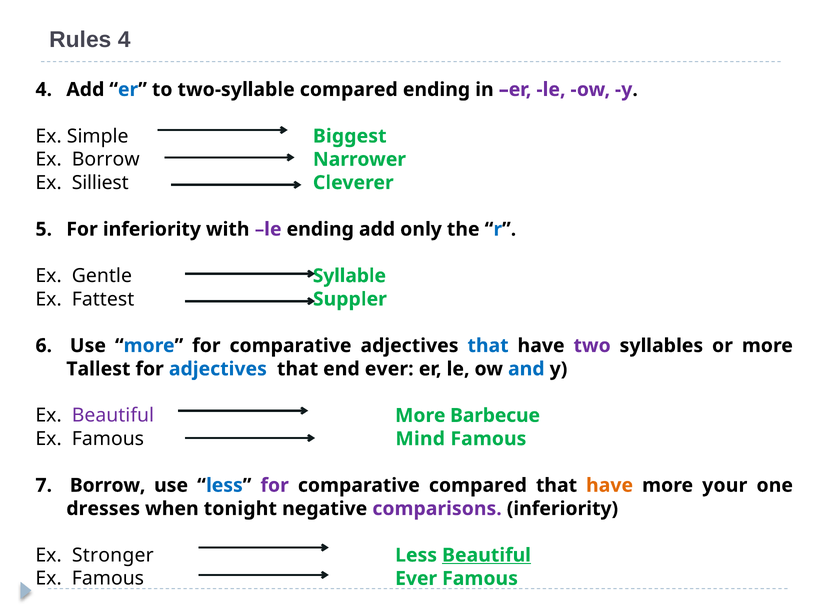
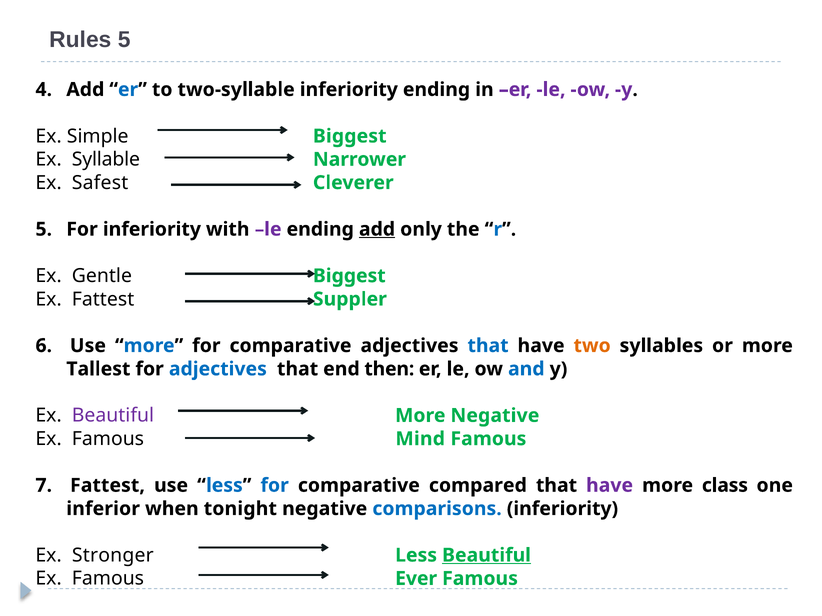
Rules 4: 4 -> 5
two-syllable compared: compared -> inferiority
Ex Borrow: Borrow -> Syllable
Silliest: Silliest -> Safest
add at (377, 229) underline: none -> present
Gentle Syllable: Syllable -> Biggest
two colour: purple -> orange
end ever: ever -> then
More Barbecue: Barbecue -> Negative
7 Borrow: Borrow -> Fattest
for at (275, 486) colour: purple -> blue
have at (610, 486) colour: orange -> purple
your: your -> class
dresses: dresses -> inferior
comparisons colour: purple -> blue
